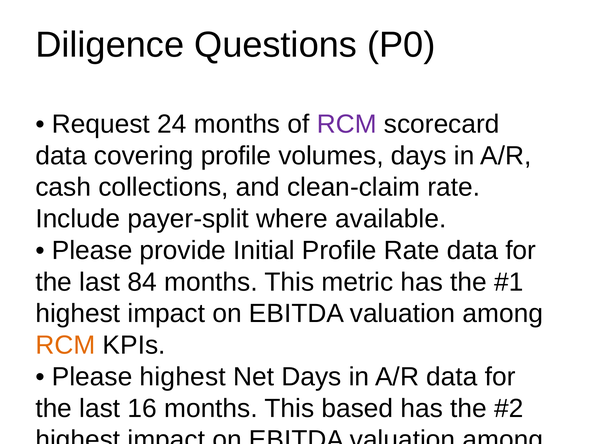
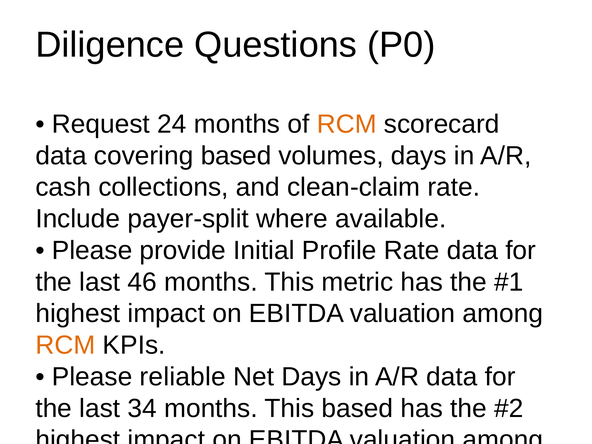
RCM at (347, 124) colour: purple -> orange
covering profile: profile -> based
84: 84 -> 46
Please highest: highest -> reliable
16: 16 -> 34
